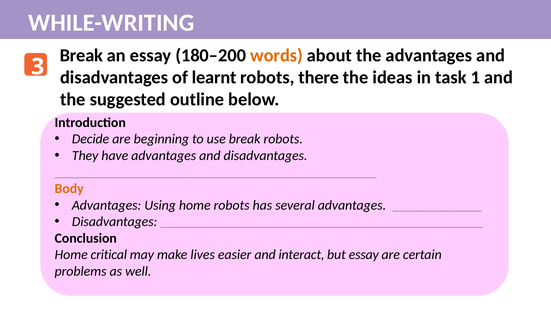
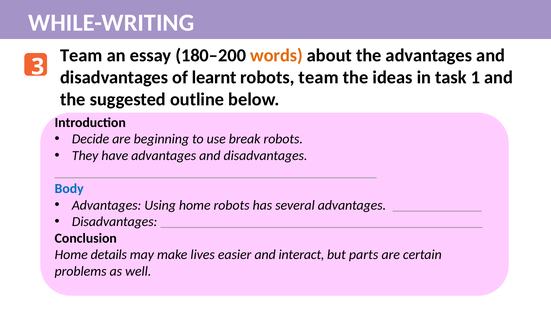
Break at (81, 55): Break -> Team
robots there: there -> team
Body colour: orange -> blue
critical: critical -> details
but essay: essay -> parts
